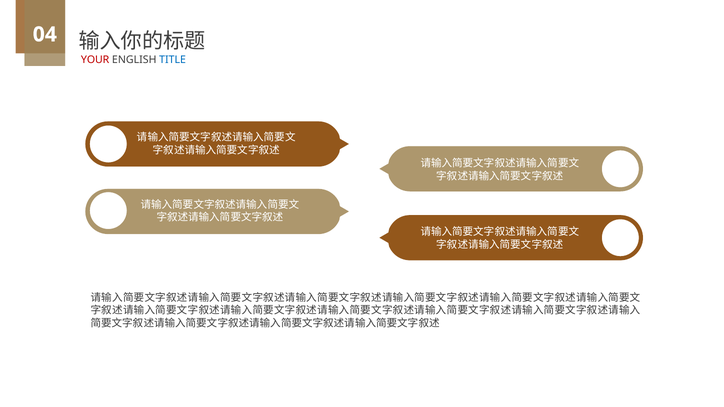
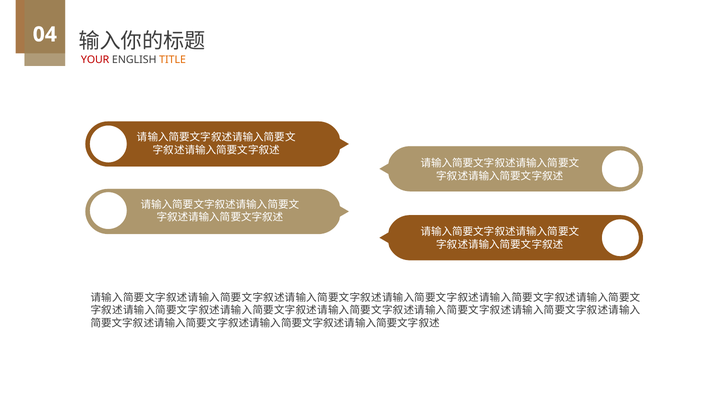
TITLE colour: blue -> orange
